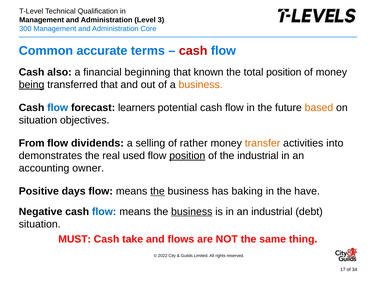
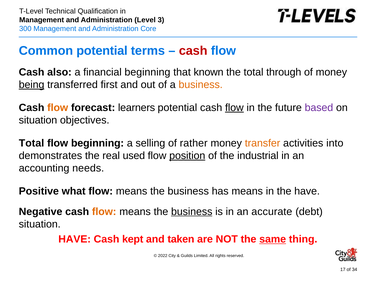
Common accurate: accurate -> potential
total position: position -> through
transferred that: that -> first
flow at (58, 108) colour: blue -> orange
flow at (234, 108) underline: none -> present
based colour: orange -> purple
From at (32, 143): From -> Total
flow dividends: dividends -> beginning
owner: owner -> needs
days: days -> what
the at (157, 191) underline: present -> none
has baking: baking -> means
flow at (104, 212) colour: blue -> orange
an industrial: industrial -> accurate
MUST at (75, 239): MUST -> HAVE
take: take -> kept
flows: flows -> taken
same underline: none -> present
